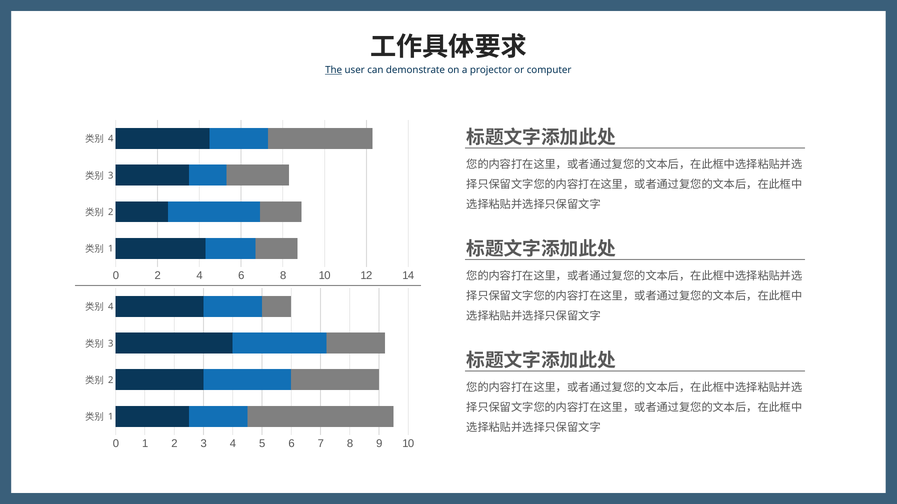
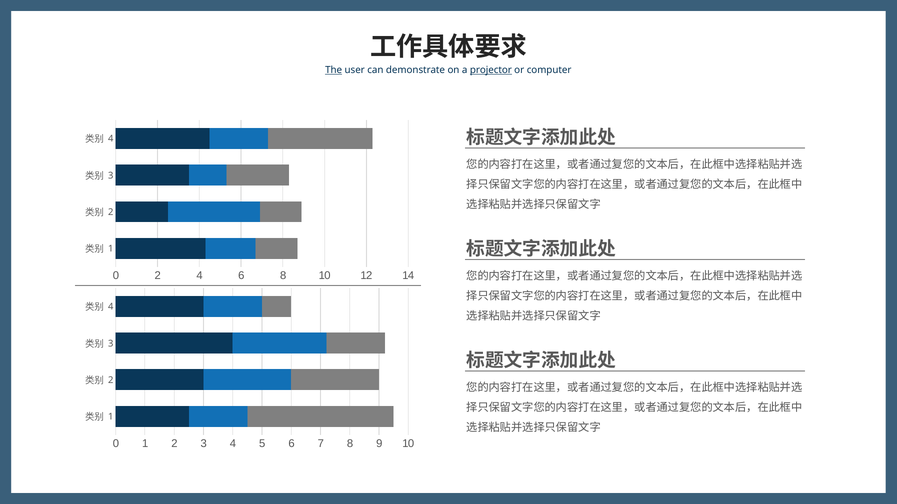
projector underline: none -> present
